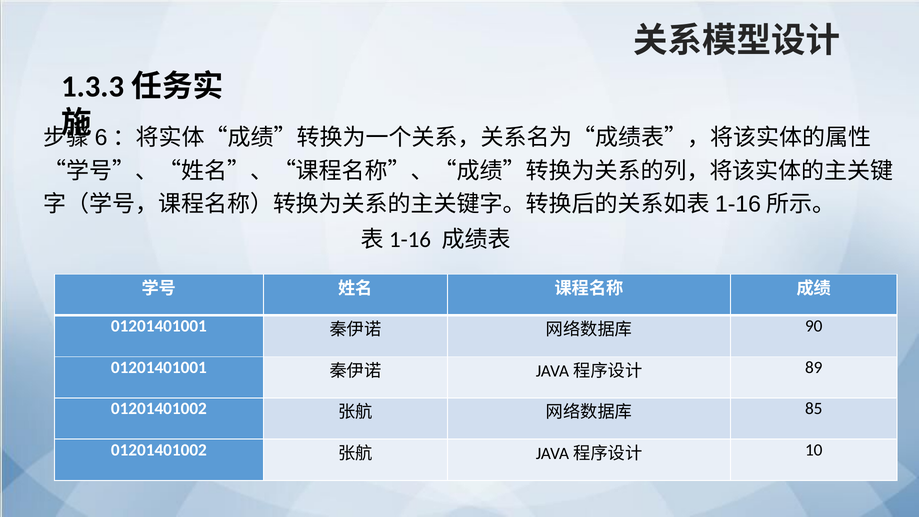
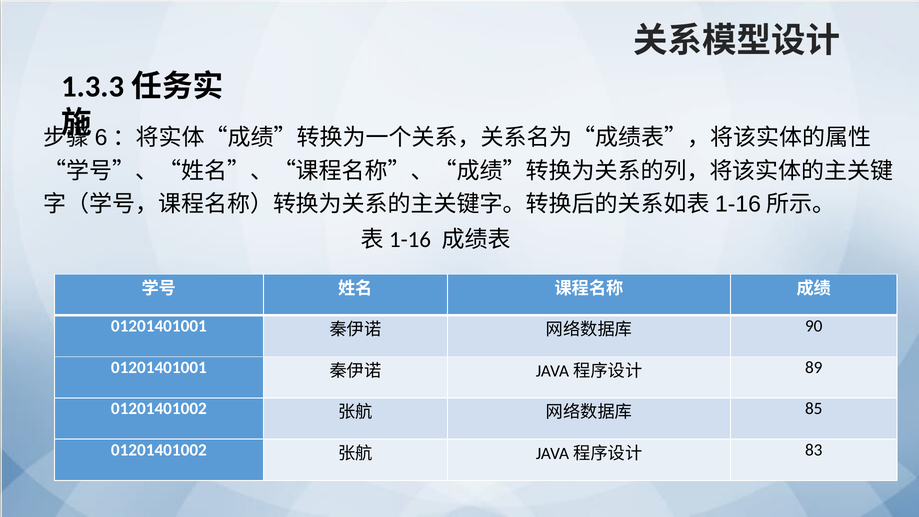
10: 10 -> 83
